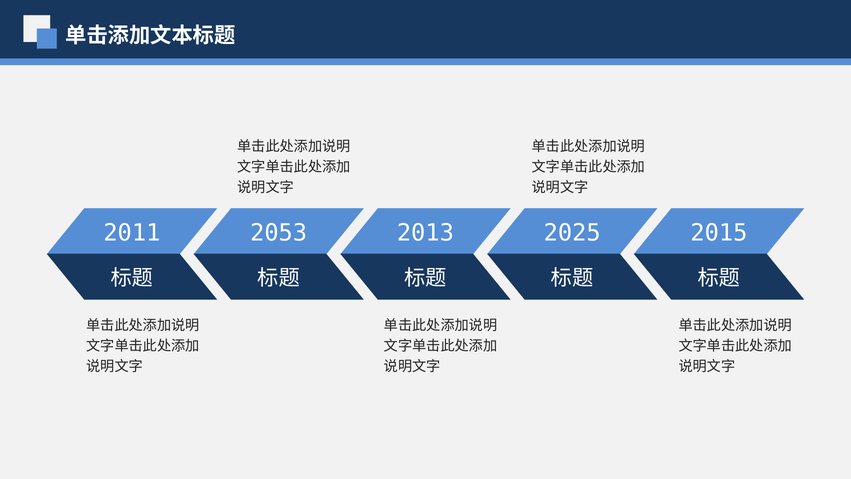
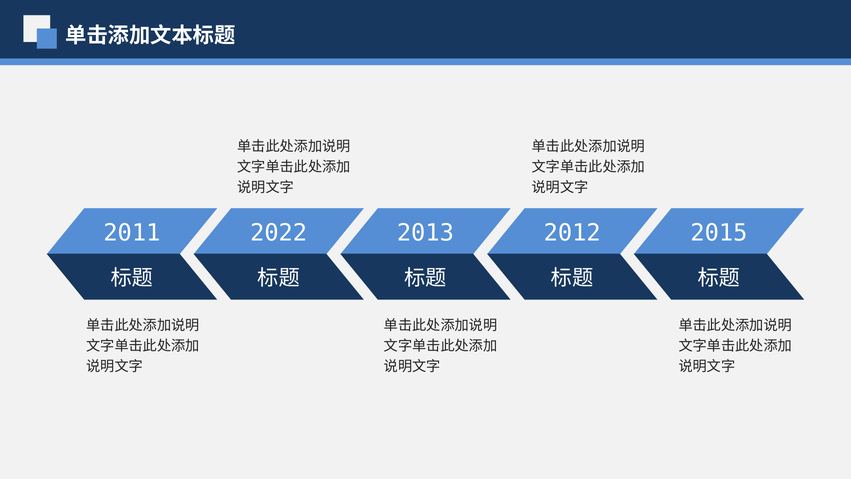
2053: 2053 -> 2022
2025: 2025 -> 2012
